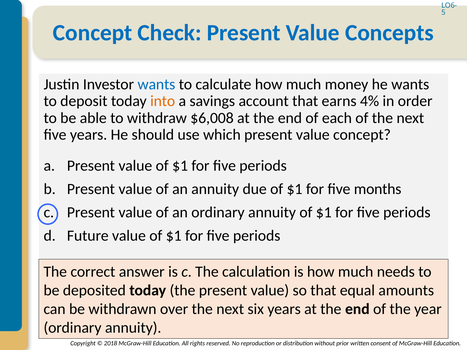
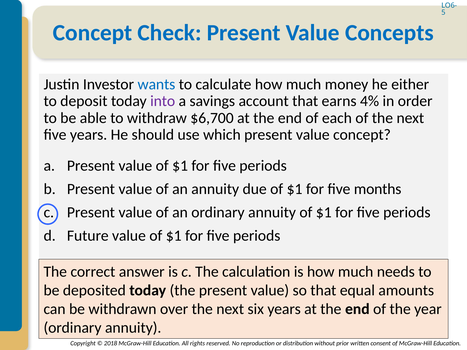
he wants: wants -> either
into colour: orange -> purple
$6,008: $6,008 -> $6,700
